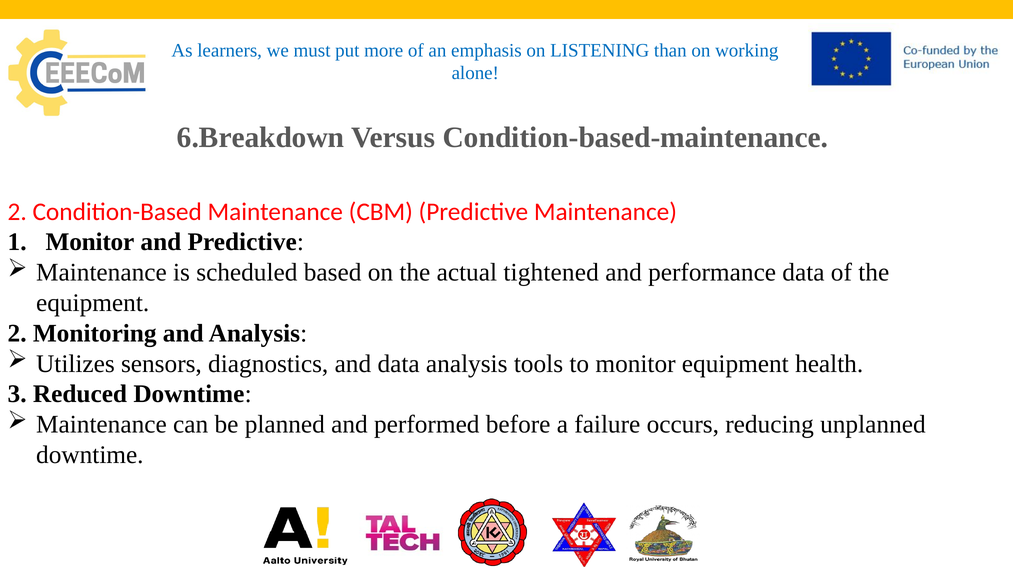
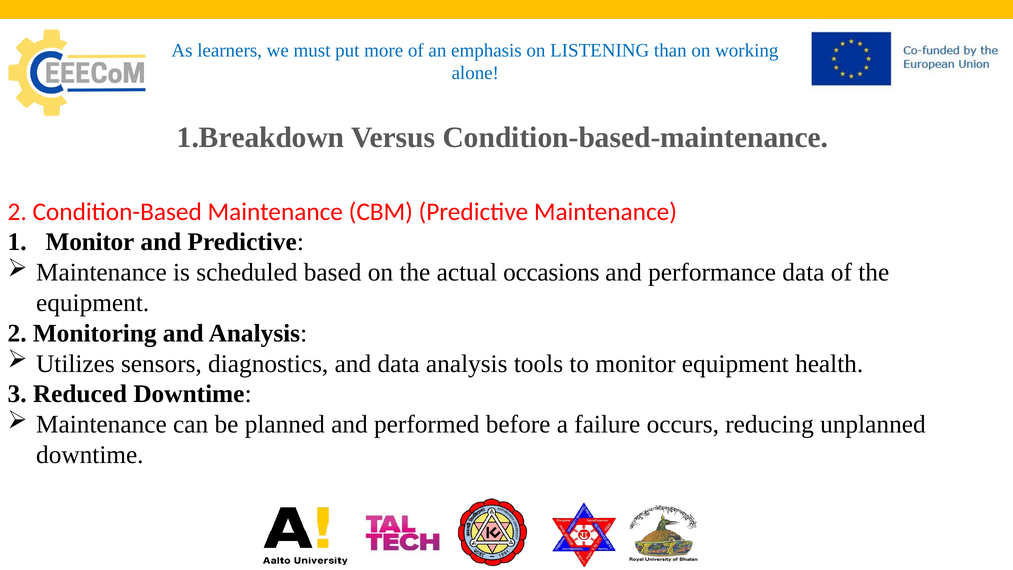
6.Breakdown: 6.Breakdown -> 1.Breakdown
tightened: tightened -> occasions
